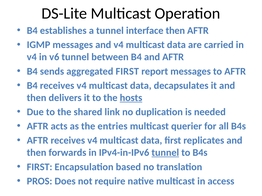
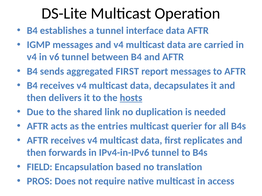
interface then: then -> data
tunnel at (165, 153) underline: present -> none
FIRST at (40, 167): FIRST -> FIELD
